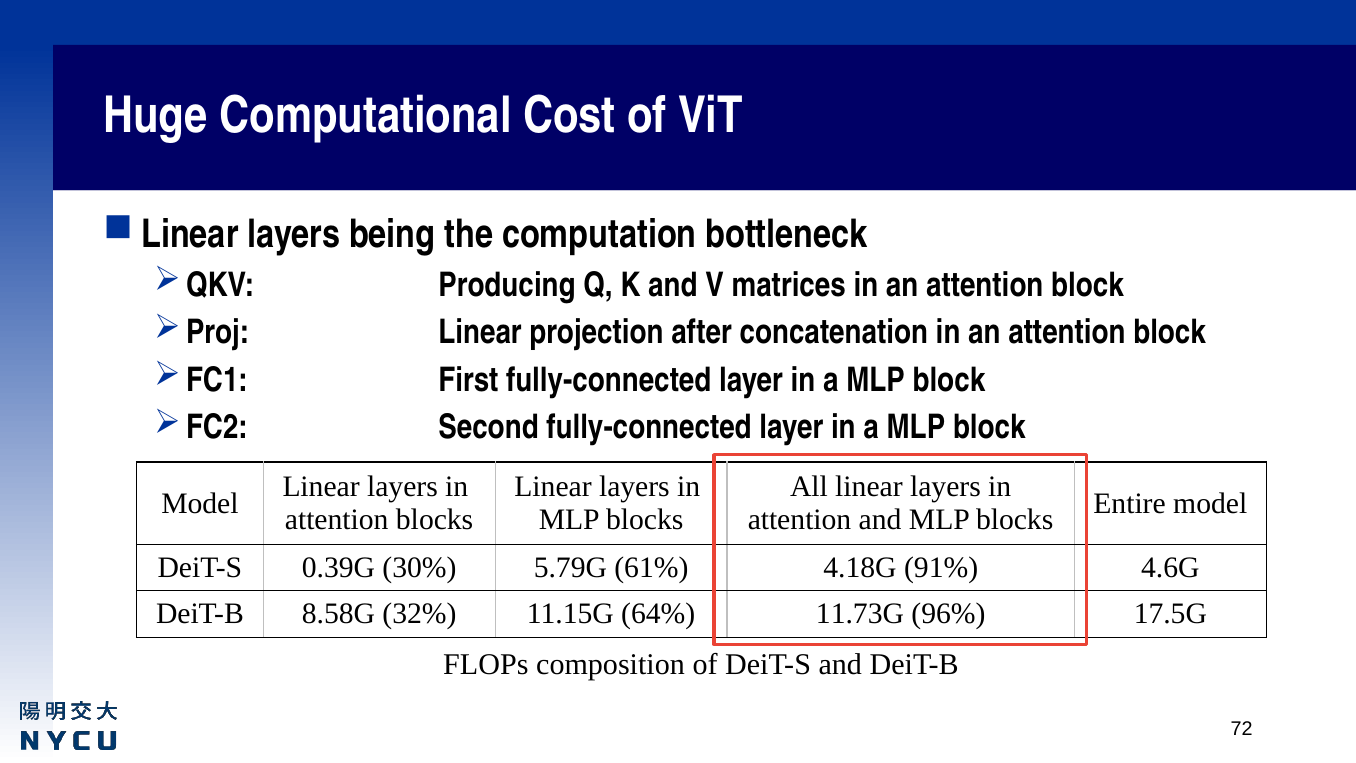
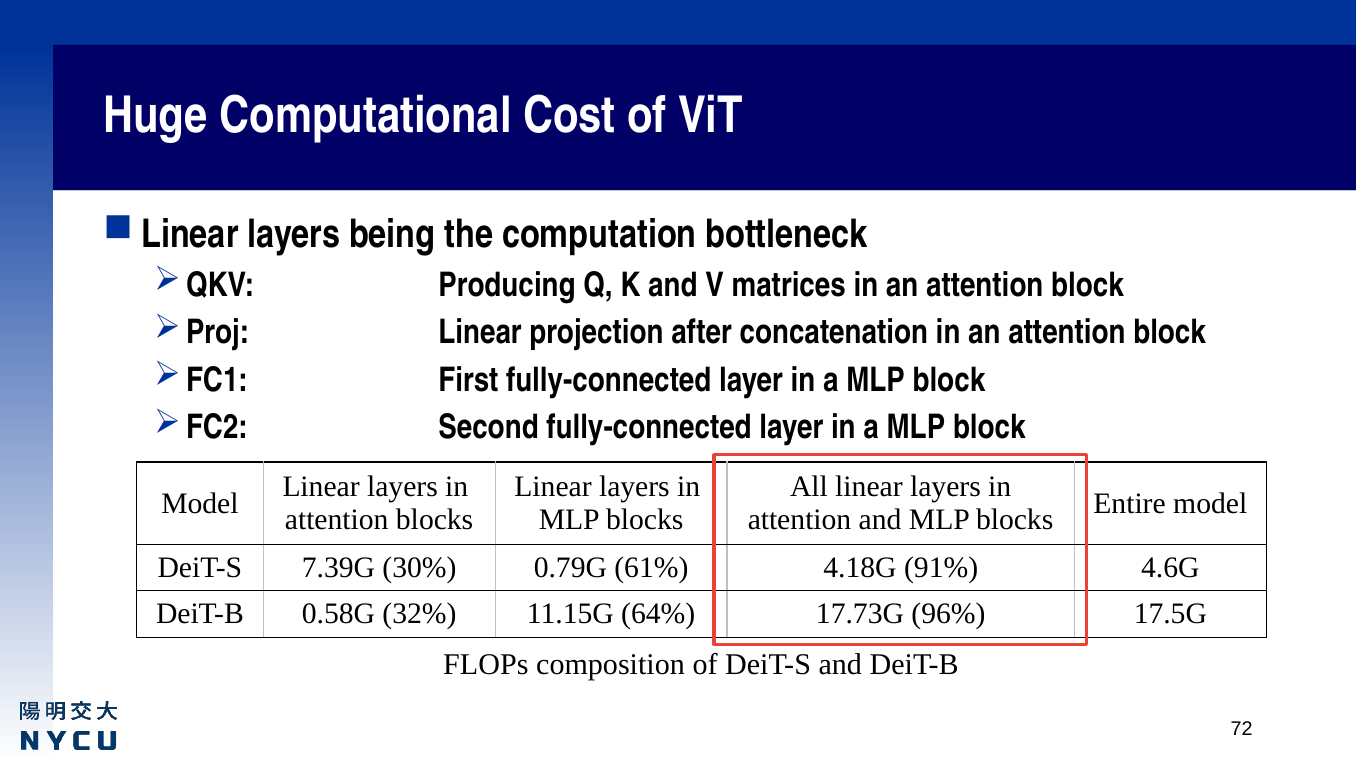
0.39G: 0.39G -> 7.39G
5.79G: 5.79G -> 0.79G
8.58G: 8.58G -> 0.58G
11.73G: 11.73G -> 17.73G
